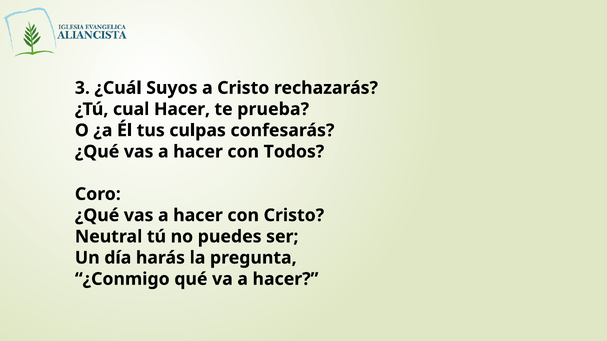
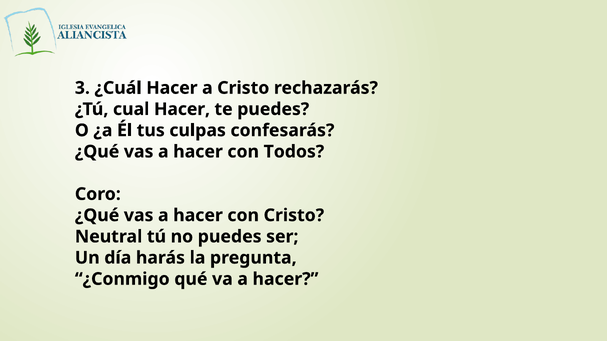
¿Cuál Suyos: Suyos -> Hacer
te prueba: prueba -> puedes
